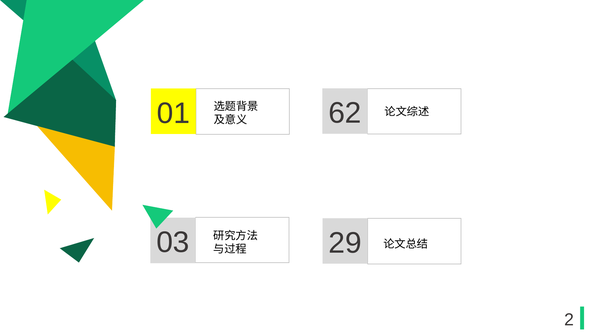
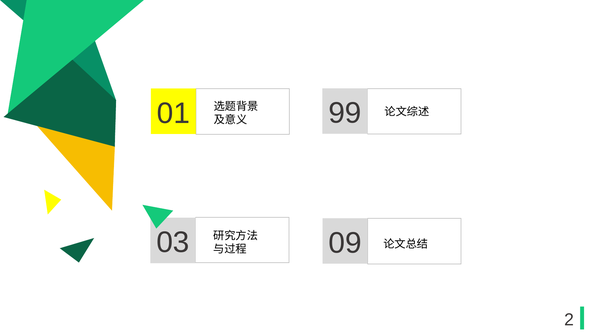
62: 62 -> 99
29: 29 -> 09
